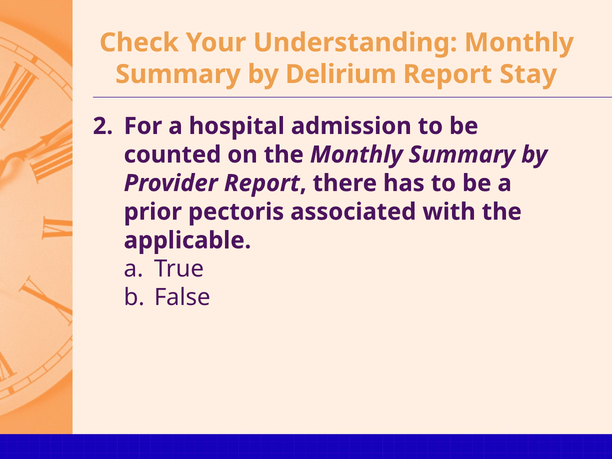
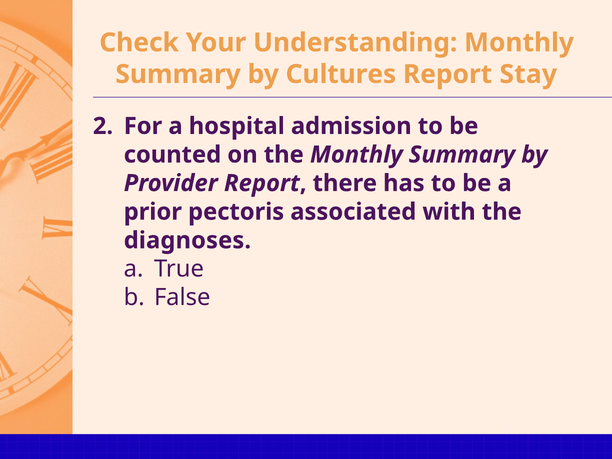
Delirium: Delirium -> Cultures
applicable: applicable -> diagnoses
